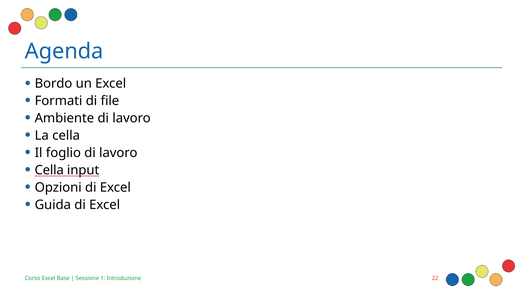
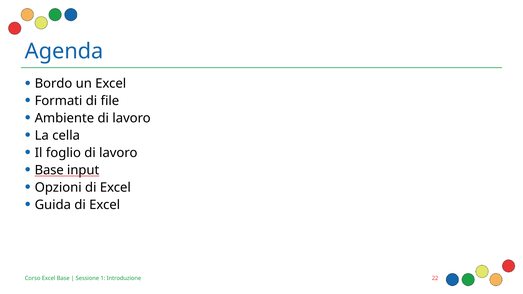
Cella at (49, 170): Cella -> Base
